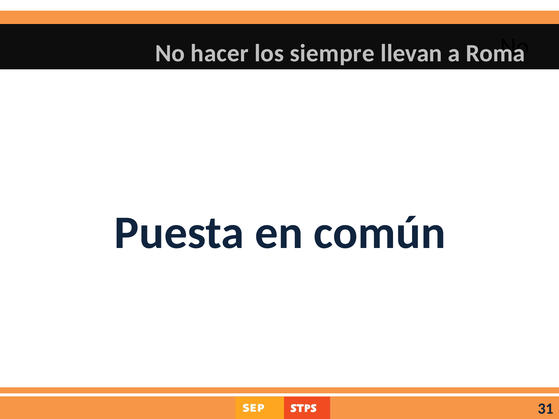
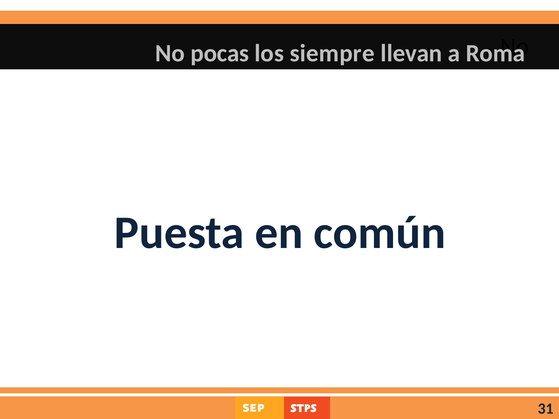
hacer: hacer -> pocas
